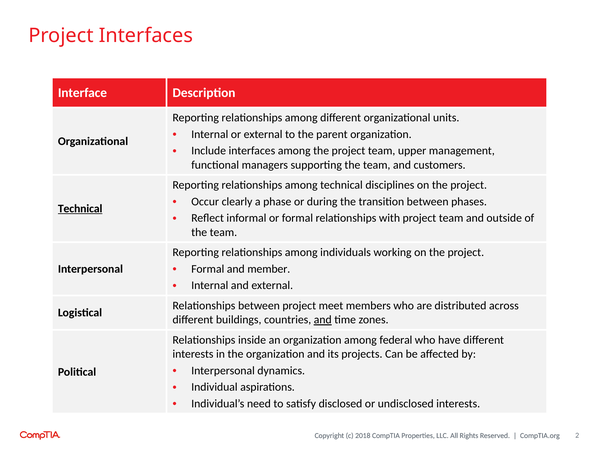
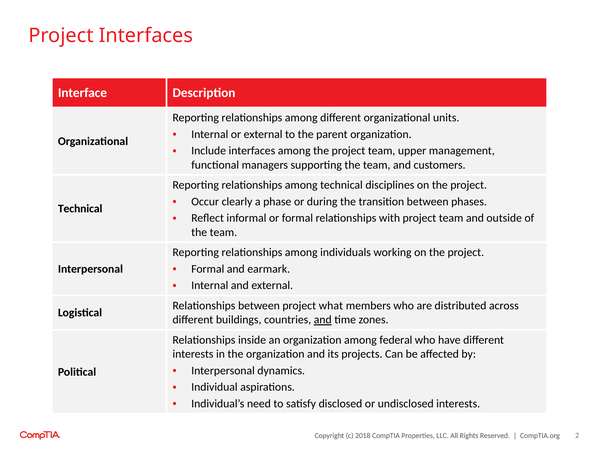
Technical at (80, 209) underline: present -> none
member: member -> earmark
meet: meet -> what
